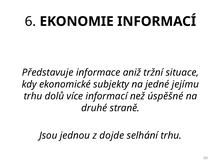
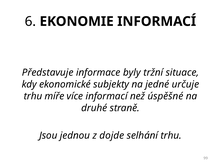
aniž: aniž -> byly
jejímu: jejímu -> určuje
dolů: dolů -> míře
